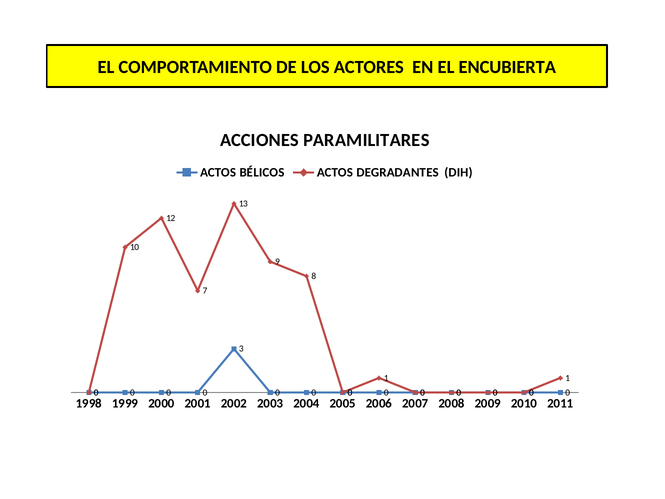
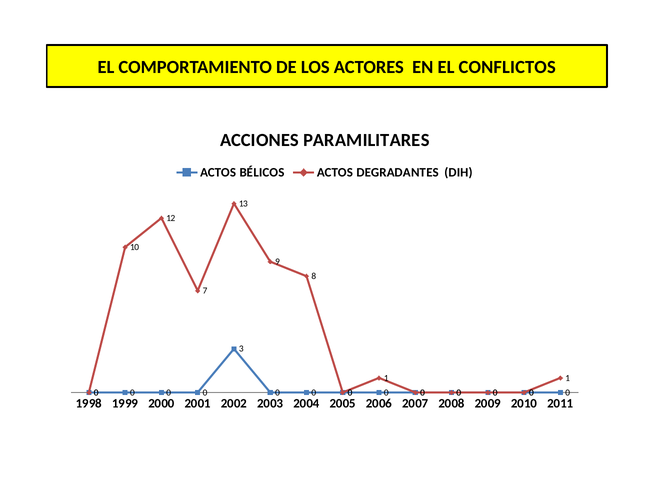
ENCUBIERTA: ENCUBIERTA -> CONFLICTOS
